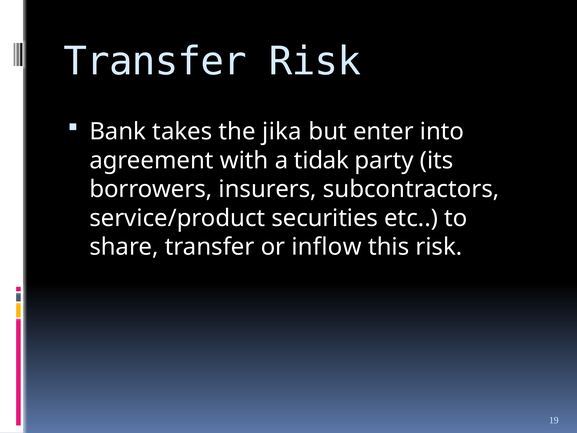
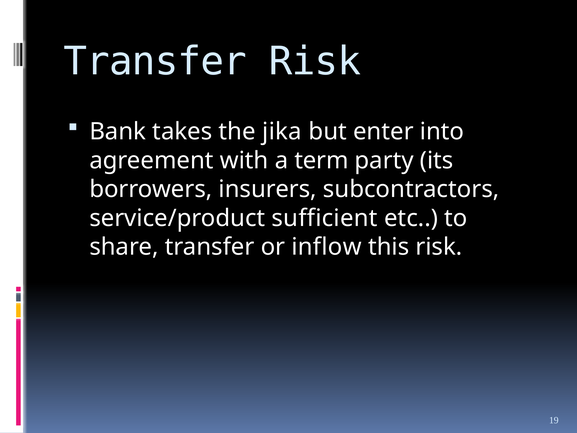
tidak: tidak -> term
securities: securities -> sufficient
